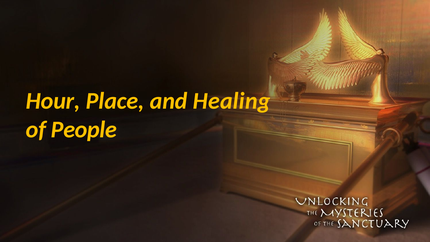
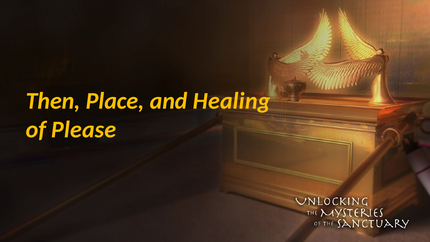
Hour: Hour -> Then
People: People -> Please
